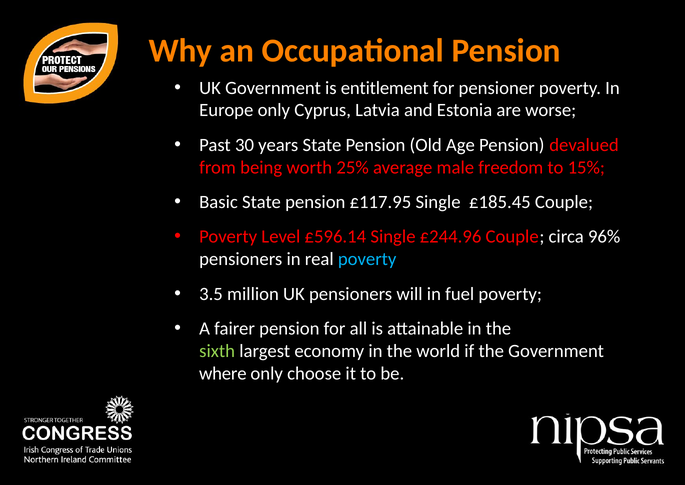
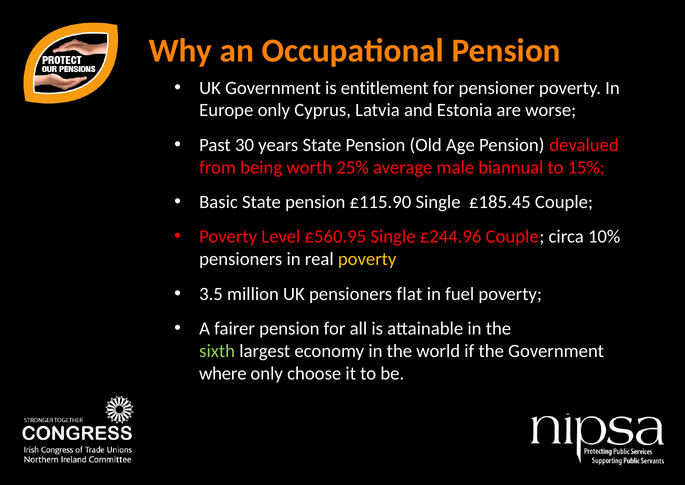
freedom: freedom -> biannual
£117.95: £117.95 -> £115.90
£596.14: £596.14 -> £560.95
96%: 96% -> 10%
poverty at (367, 259) colour: light blue -> yellow
will: will -> flat
